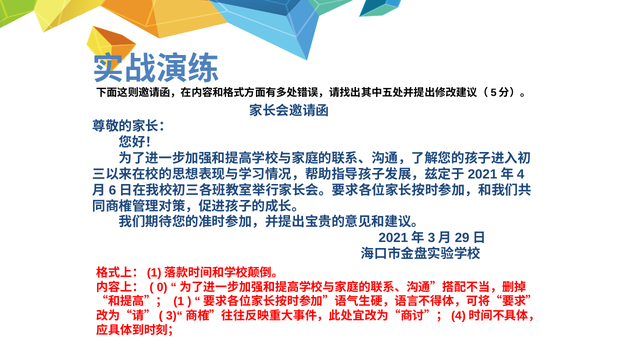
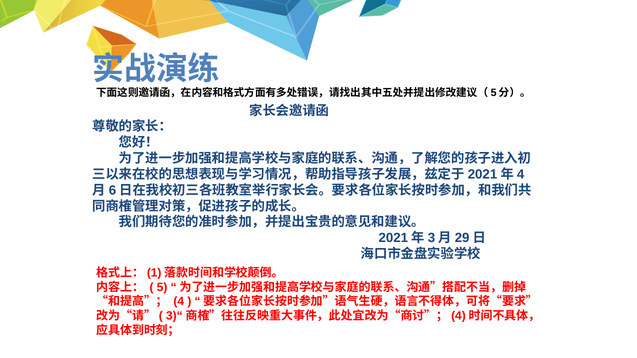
0: 0 -> 5
1: 1 -> 4
